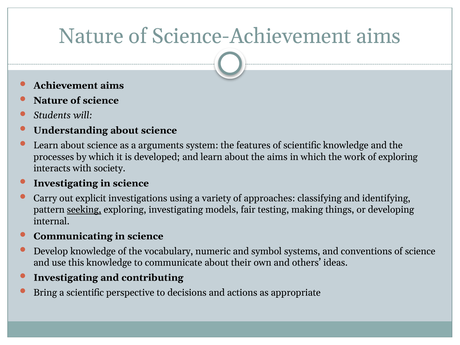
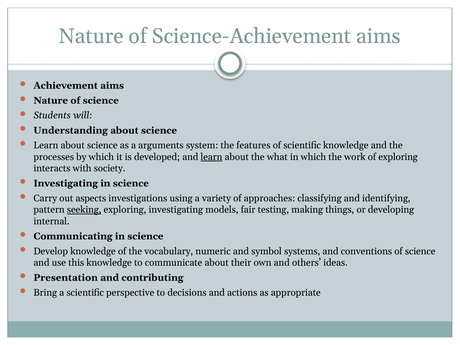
learn at (211, 157) underline: none -> present
the aims: aims -> what
explicit: explicit -> aspects
Investigating at (66, 278): Investigating -> Presentation
